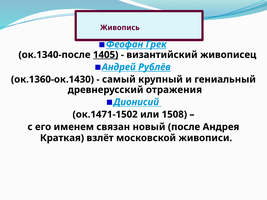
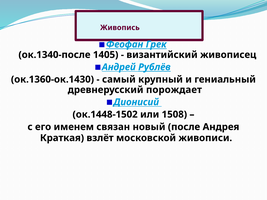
1405 underline: present -> none
отражения: отражения -> порождает
ок.1471-1502: ок.1471-1502 -> ок.1448-1502
